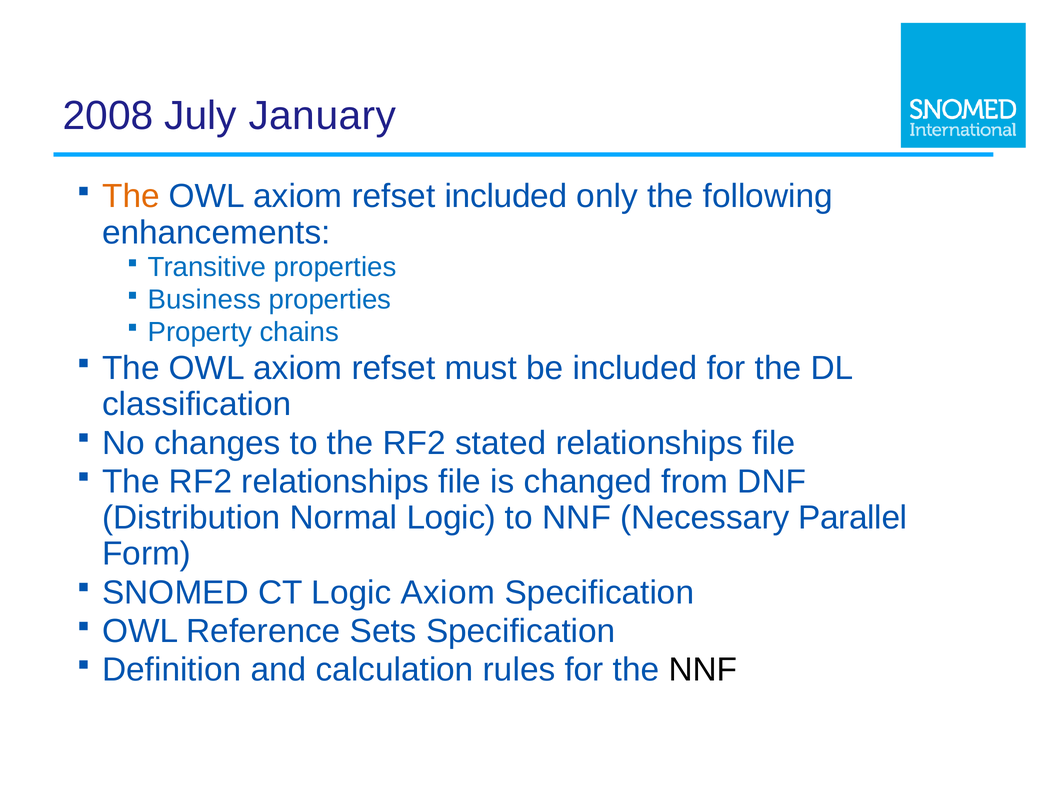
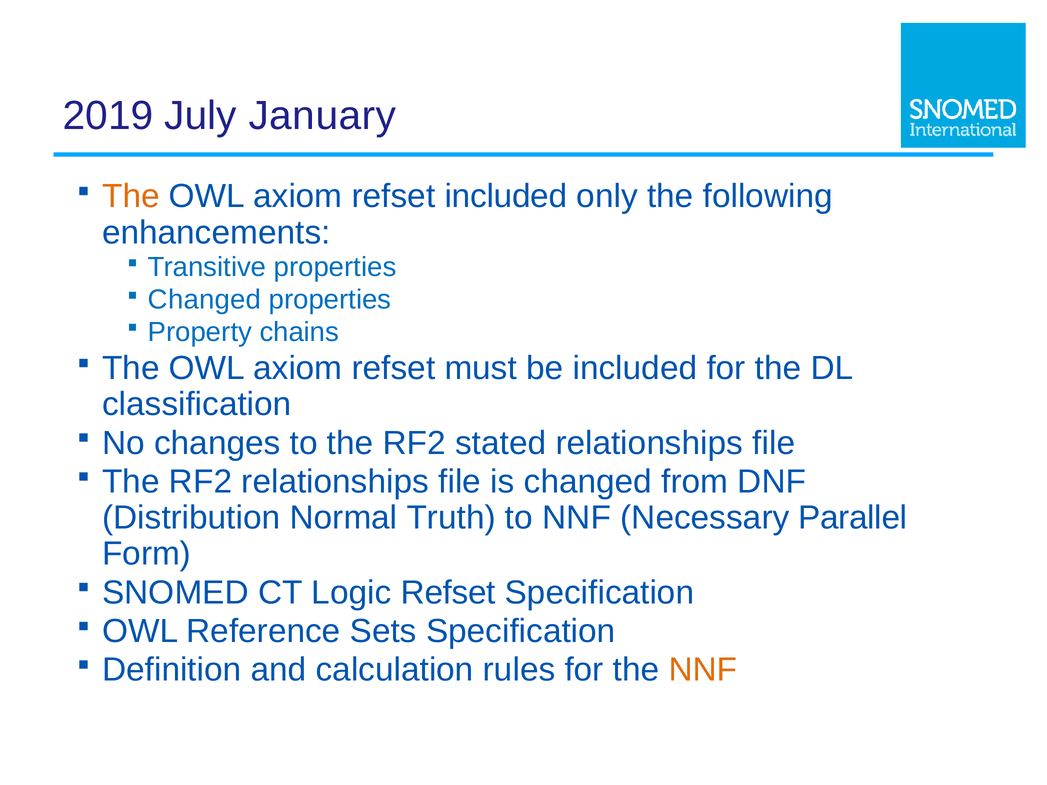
2008: 2008 -> 2019
Business at (204, 300): Business -> Changed
Normal Logic: Logic -> Truth
Logic Axiom: Axiom -> Refset
NNF at (703, 670) colour: black -> orange
